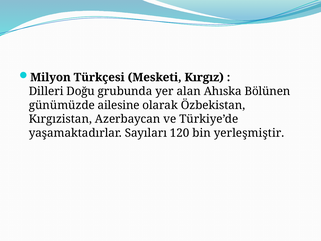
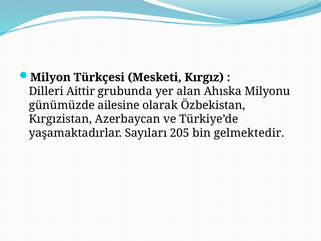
Doğu: Doğu -> Aittir
Bölünen: Bölünen -> Milyonu
120: 120 -> 205
yerleşmiştir: yerleşmiştir -> gelmektedir
